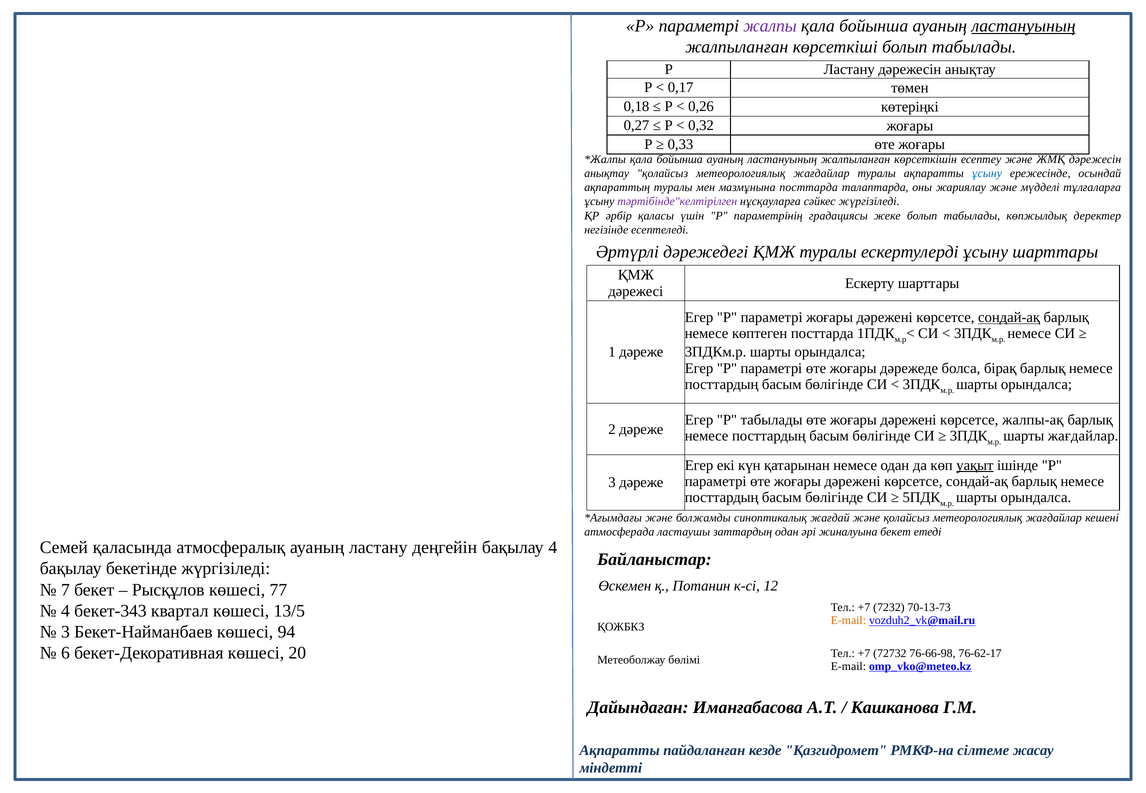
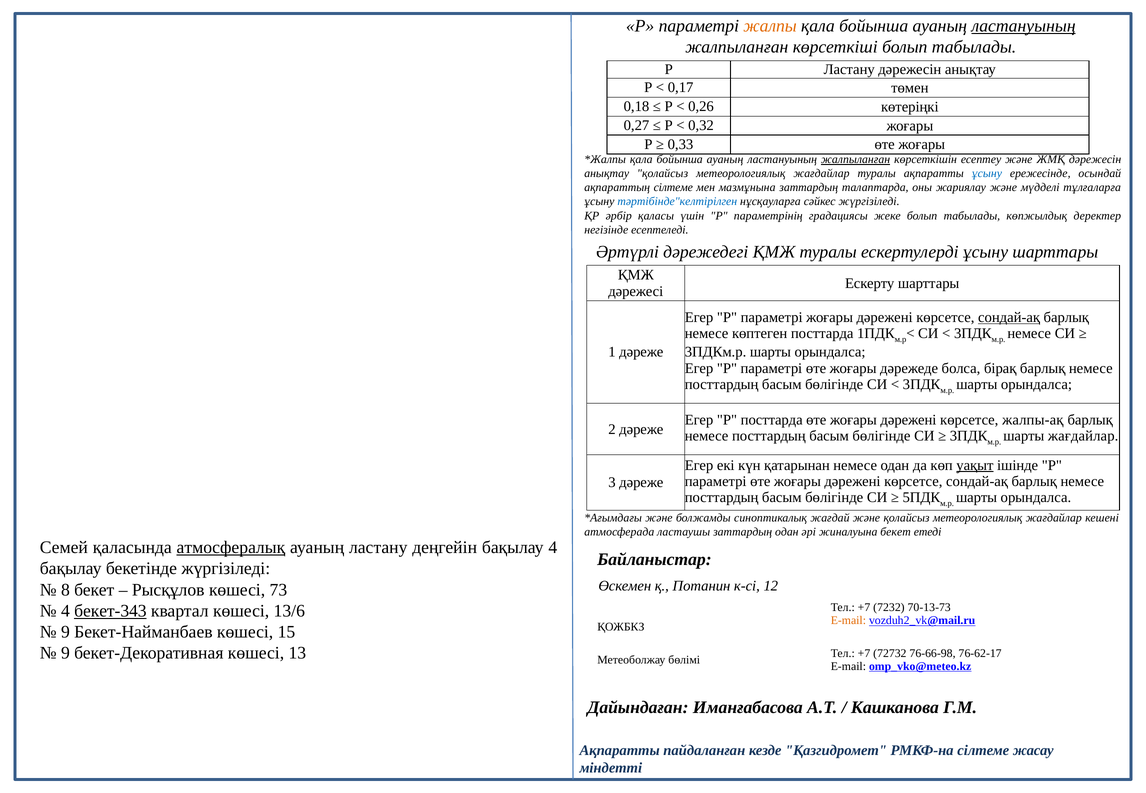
жалпы colour: purple -> orange
жалпыланған at (856, 159) underline: none -> present
ақпараттың туралы: туралы -> сілтеме
мазмұнына посттарда: посттарда -> заттардың
тәртібінде"келтірілген colour: purple -> blue
Р табылады: табылады -> посттарда
атмосфералық underline: none -> present
7: 7 -> 8
77: 77 -> 73
бекет-343 underline: none -> present
13/5: 13/5 -> 13/6
3 at (65, 632): 3 -> 9
94: 94 -> 15
6 at (65, 653): 6 -> 9
20: 20 -> 13
